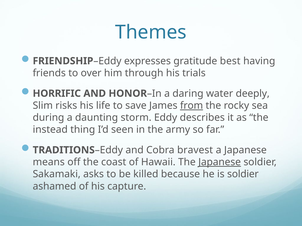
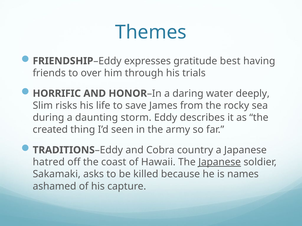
from underline: present -> none
instead: instead -> created
bravest: bravest -> country
means: means -> hatred
is soldier: soldier -> names
